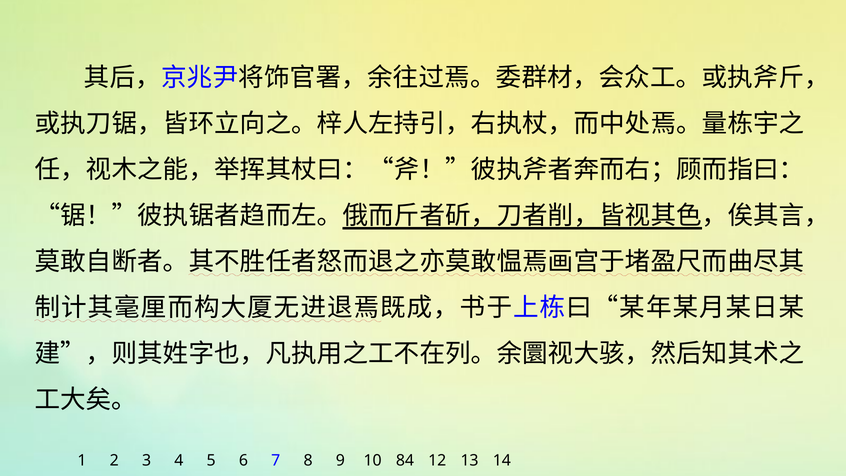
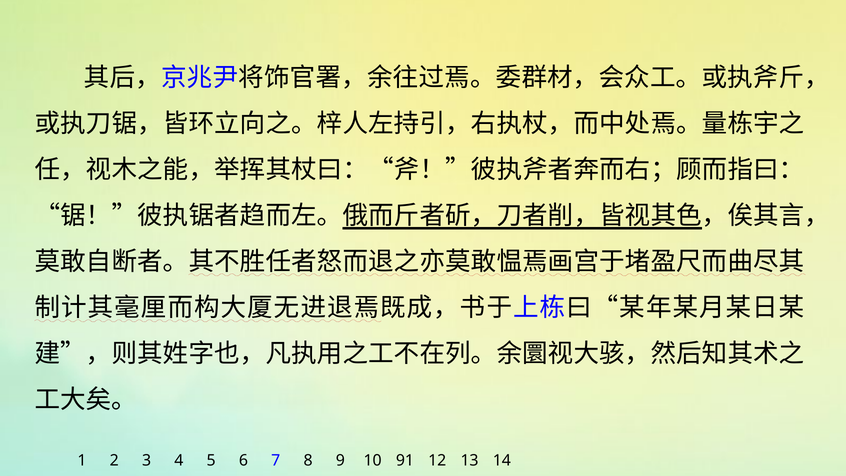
84: 84 -> 91
